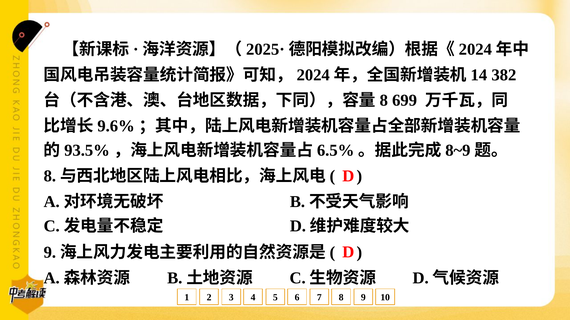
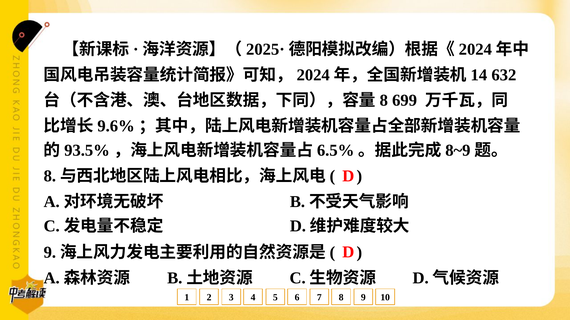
382: 382 -> 632
